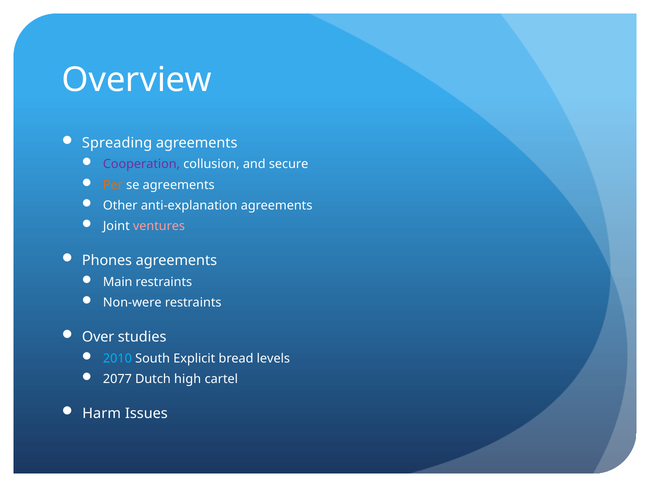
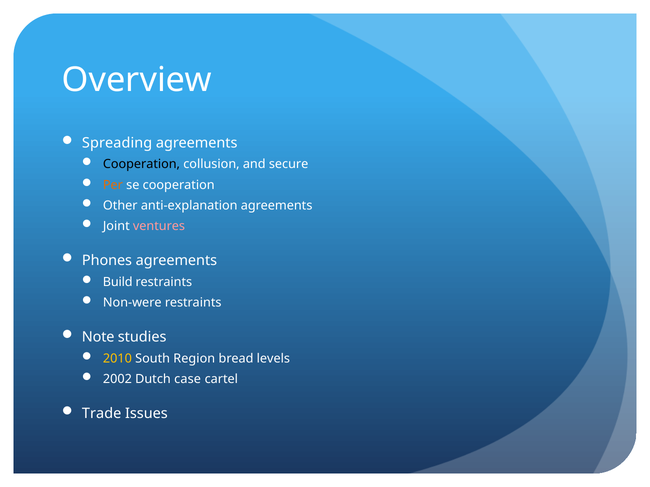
Cooperation at (141, 164) colour: purple -> black
se agreements: agreements -> cooperation
Main: Main -> Build
Over: Over -> Note
2010 colour: light blue -> yellow
Explicit: Explicit -> Region
2077: 2077 -> 2002
high: high -> case
Harm: Harm -> Trade
